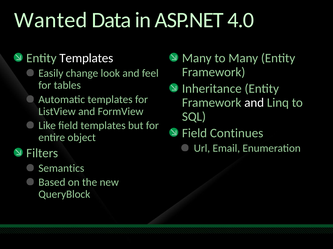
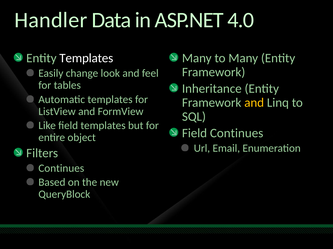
Wanted: Wanted -> Handler
and at (254, 103) colour: white -> yellow
Semantics at (61, 169): Semantics -> Continues
